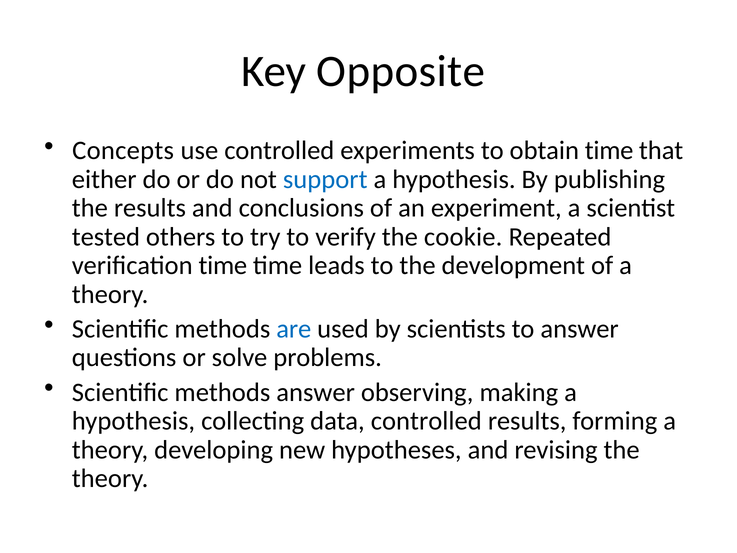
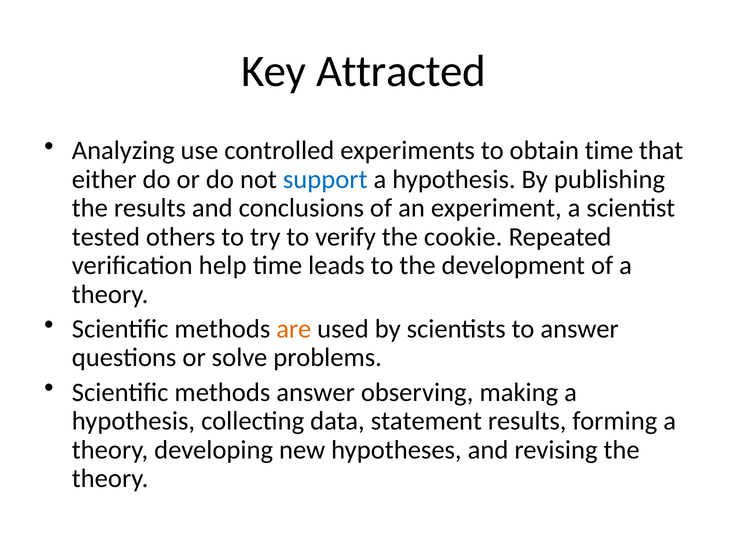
Opposite: Opposite -> Attracted
Concepts: Concepts -> Analyzing
verification time: time -> help
are colour: blue -> orange
data controlled: controlled -> statement
